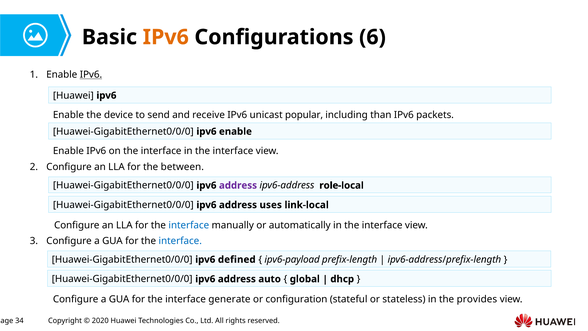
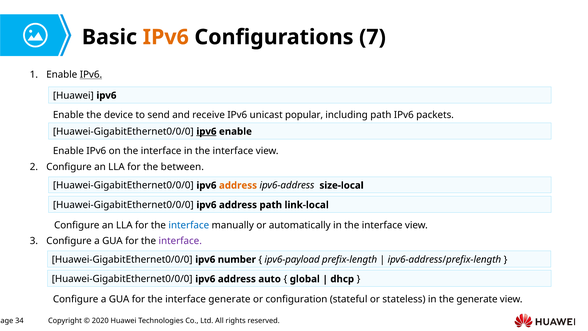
6: 6 -> 7
including than: than -> path
ipv6 at (206, 131) underline: none -> present
address at (238, 185) colour: purple -> orange
role-local: role-local -> size-local
address uses: uses -> path
interface at (180, 241) colour: blue -> purple
defined: defined -> number
the provides: provides -> generate
